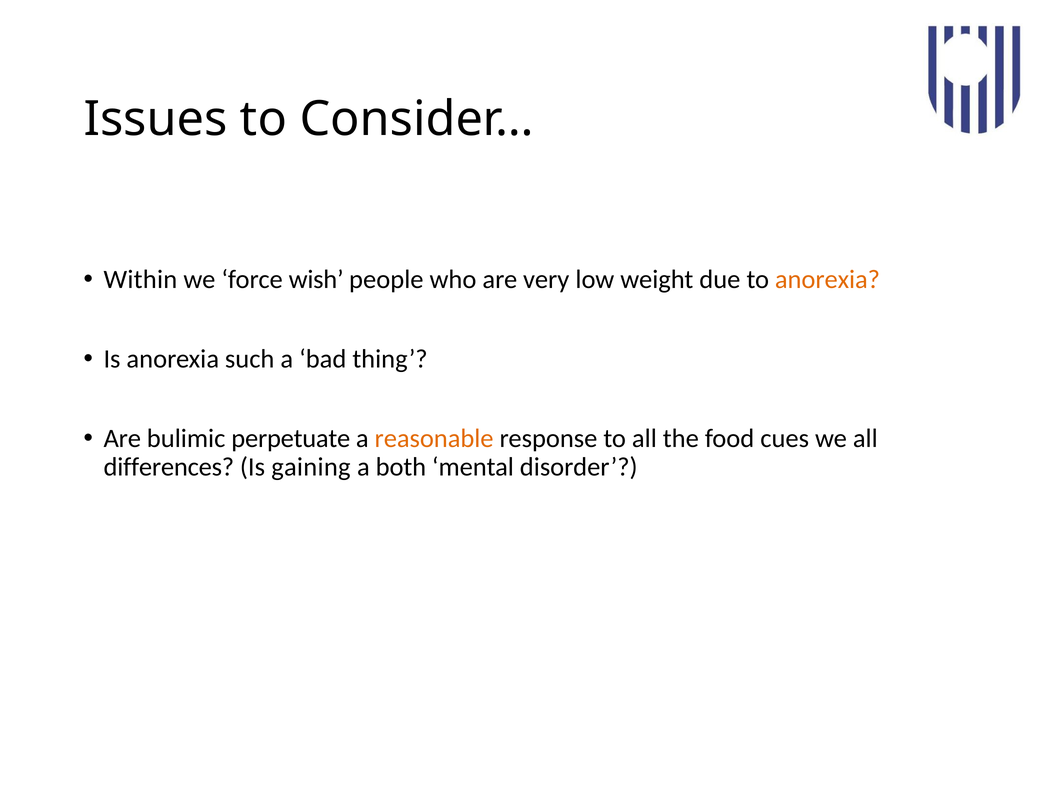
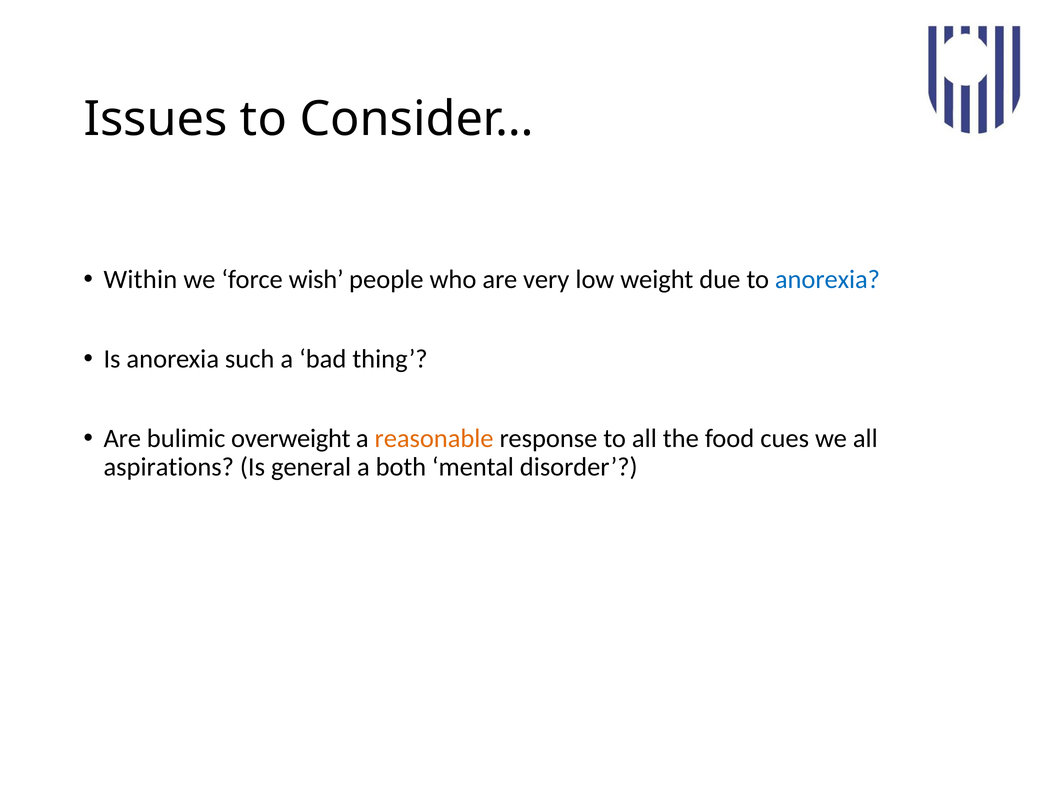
anorexia at (827, 280) colour: orange -> blue
perpetuate: perpetuate -> overweight
differences: differences -> aspirations
gaining: gaining -> general
